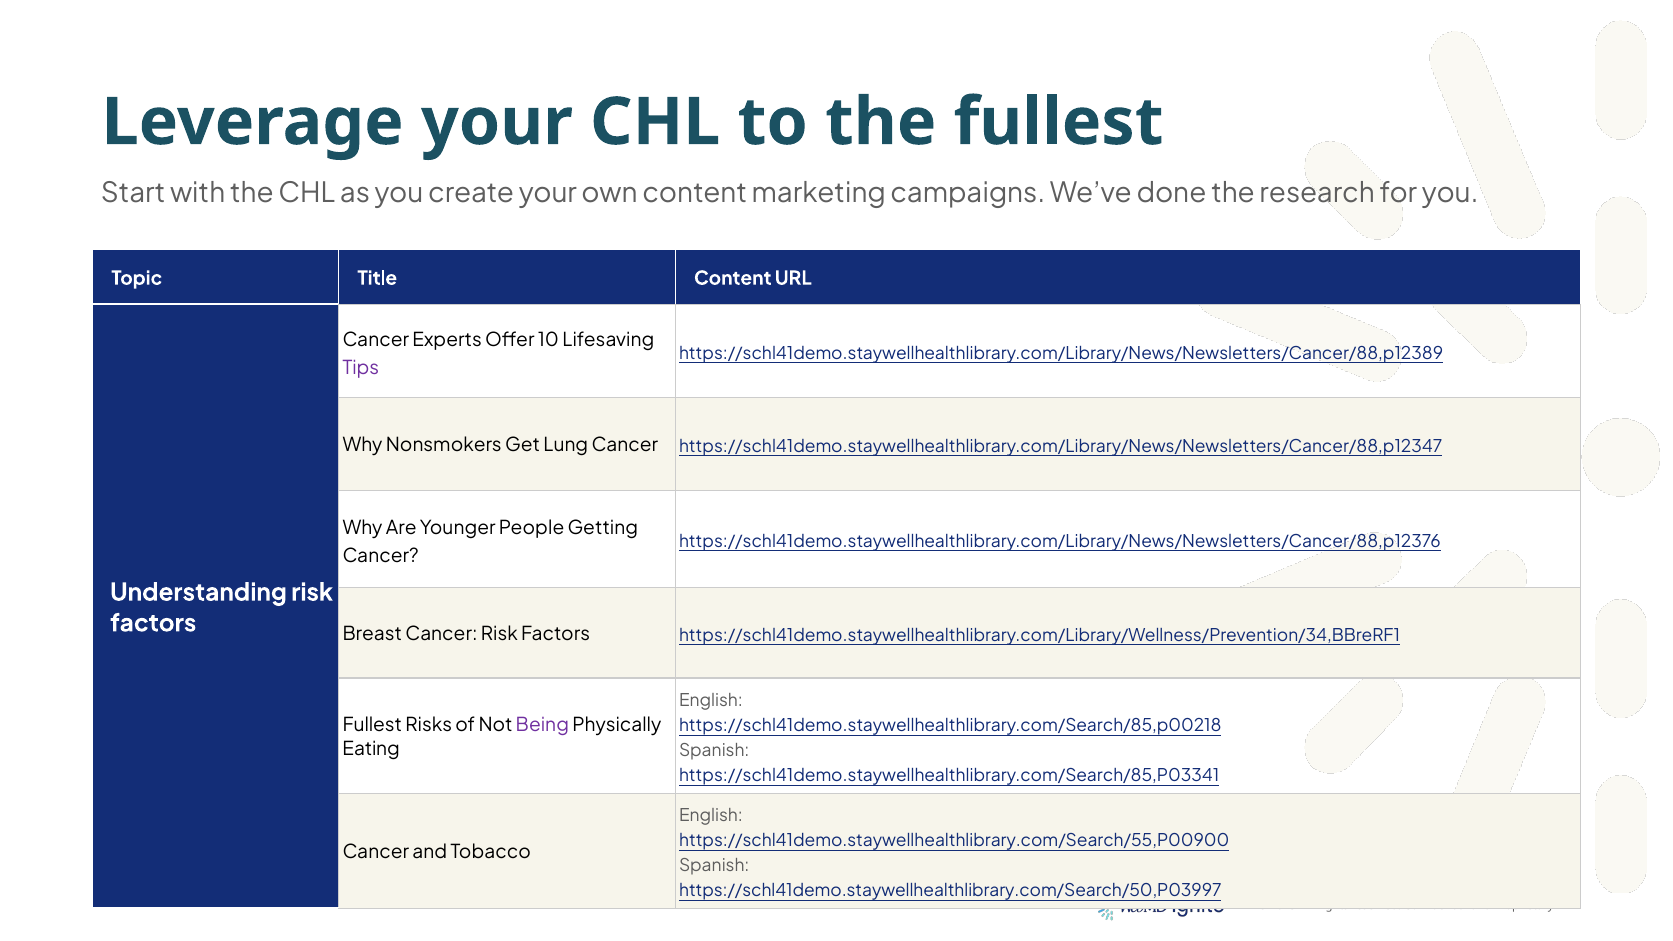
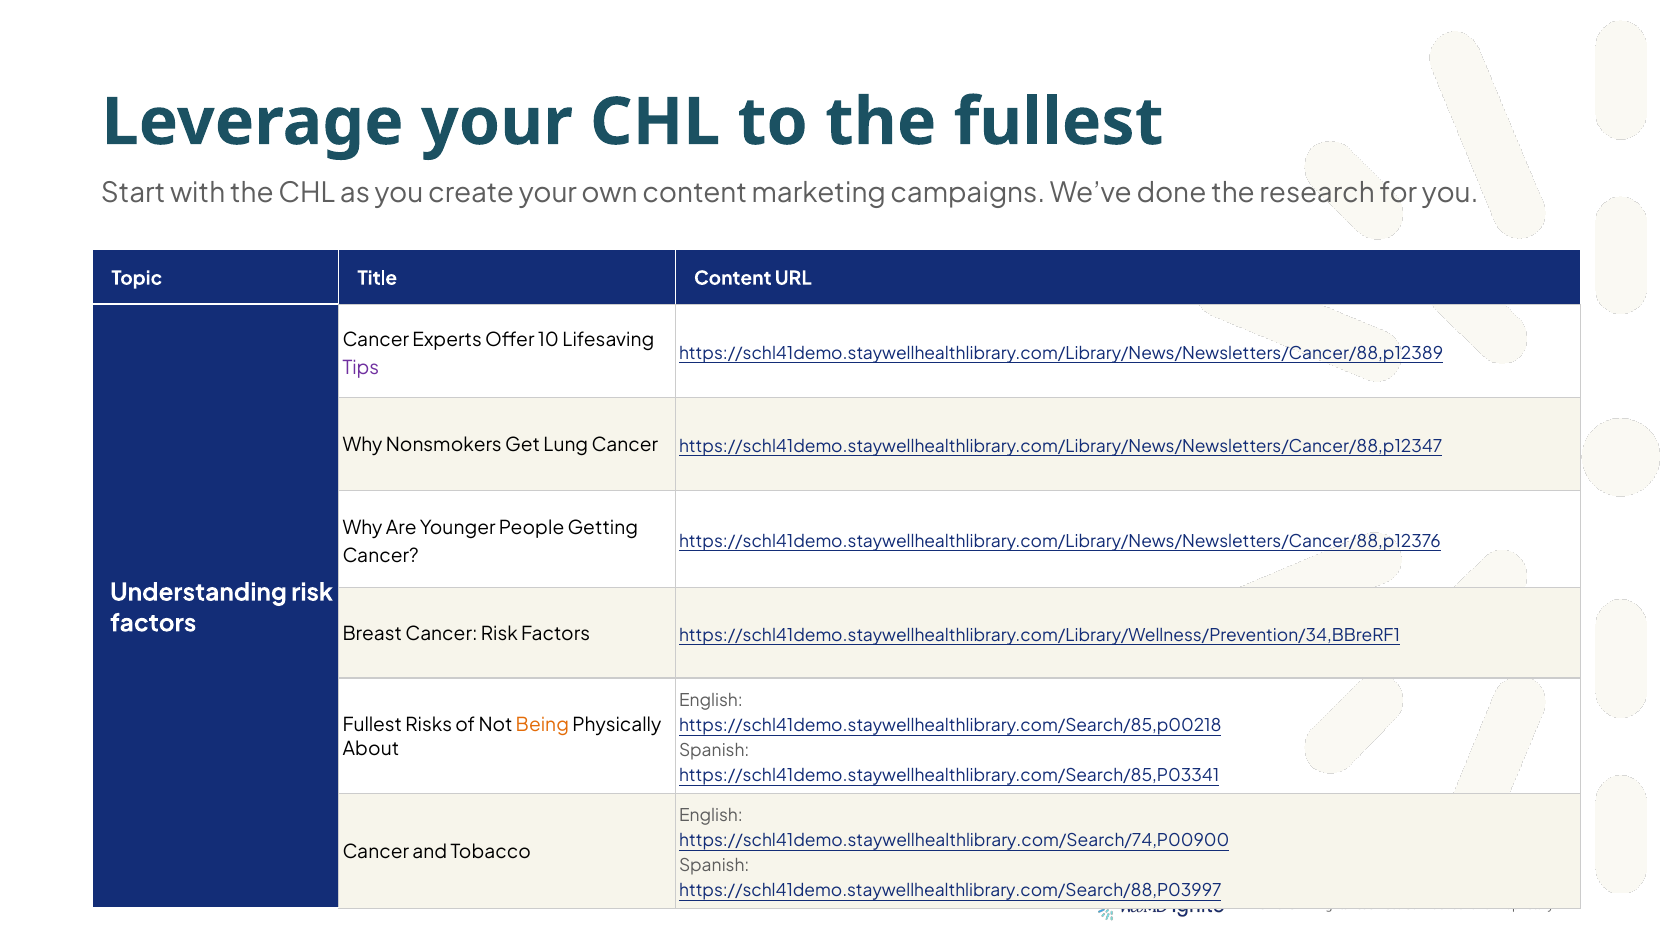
Being colour: purple -> orange
Eating: Eating -> About
https://schl41demo.staywellhealthlibrary.com/Search/55,P00900: https://schl41demo.staywellhealthlibrary.com/Search/55,P00900 -> https://schl41demo.staywellhealthlibrary.com/Search/74,P00900
https://schl41demo.staywellhealthlibrary.com/Search/50,P03997: https://schl41demo.staywellhealthlibrary.com/Search/50,P03997 -> https://schl41demo.staywellhealthlibrary.com/Search/88,P03997
